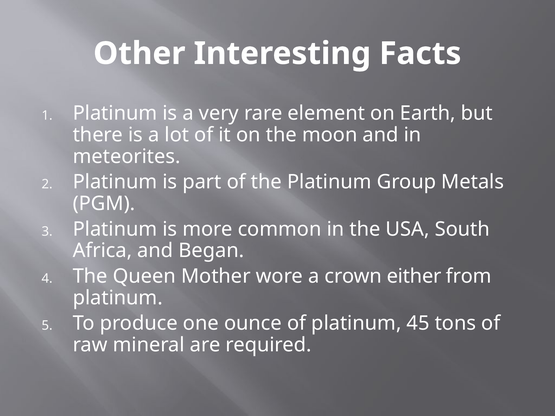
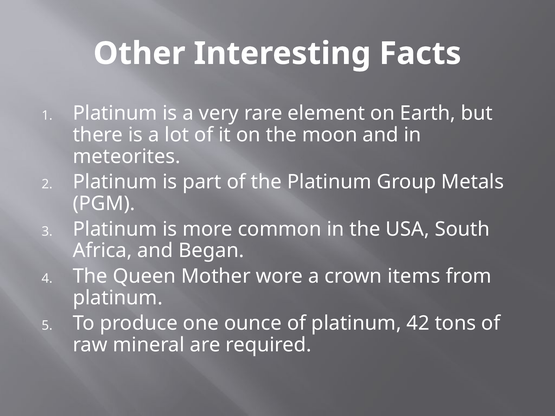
either: either -> items
45: 45 -> 42
